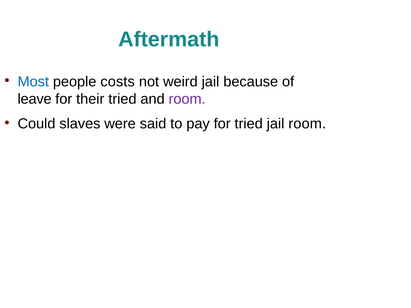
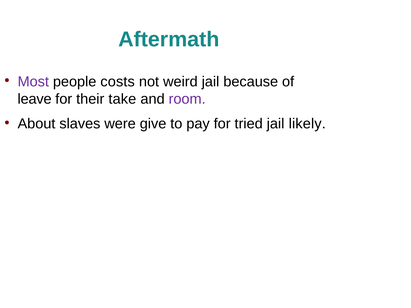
Most colour: blue -> purple
their tried: tried -> take
Could: Could -> About
said: said -> give
jail room: room -> likely
